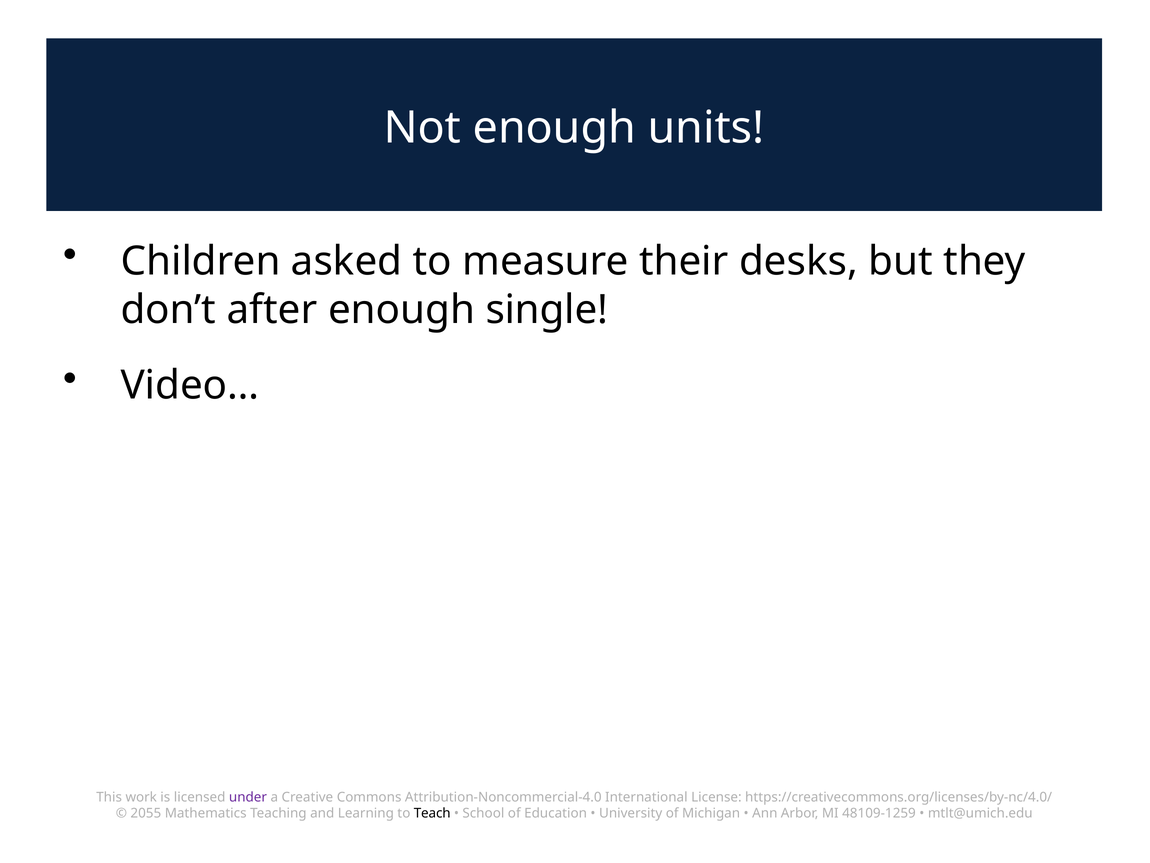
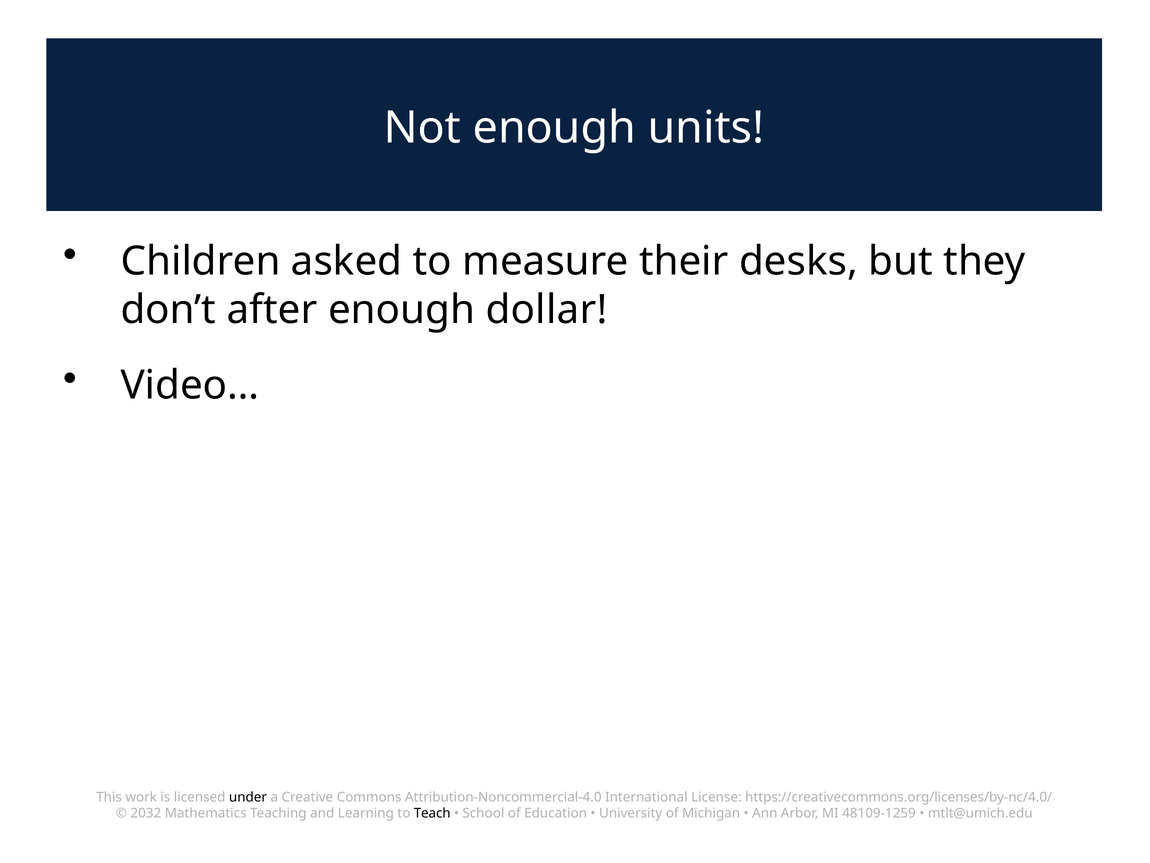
single: single -> dollar
under colour: purple -> black
2055: 2055 -> 2032
